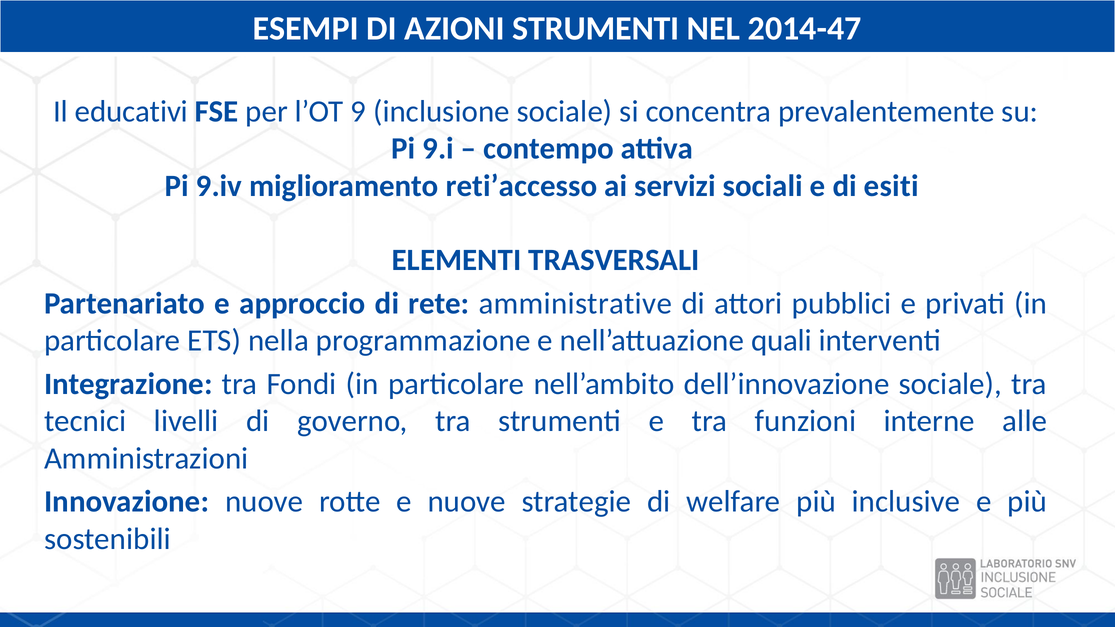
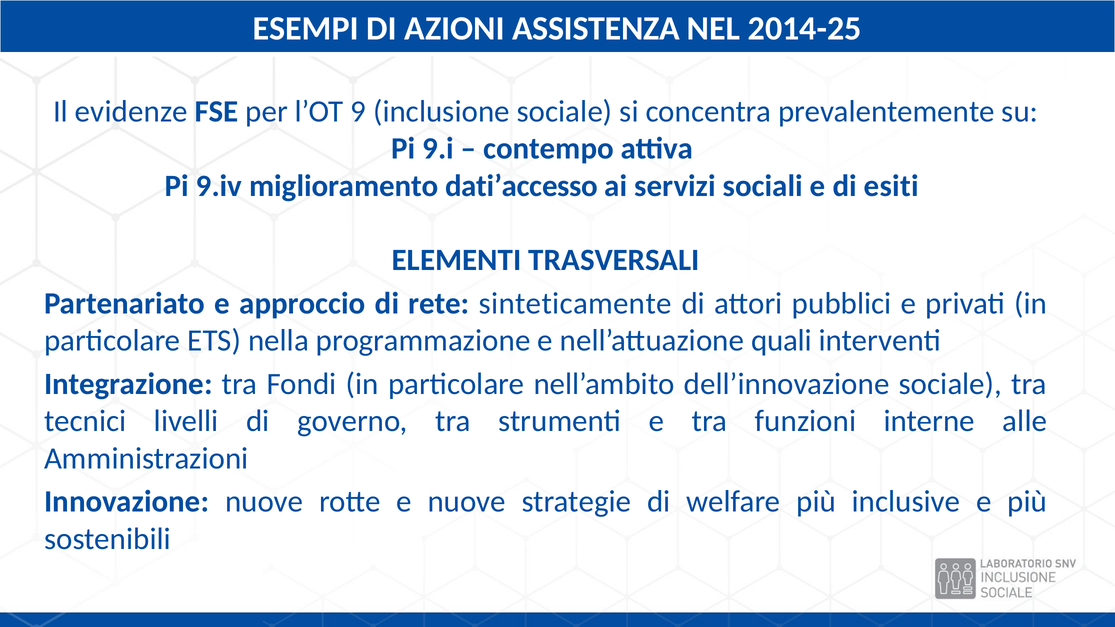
AZIONI STRUMENTI: STRUMENTI -> ASSISTENZA
2014-47: 2014-47 -> 2014-25
educativi: educativi -> evidenze
reti’accesso: reti’accesso -> dati’accesso
amministrative: amministrative -> sinteticamente
